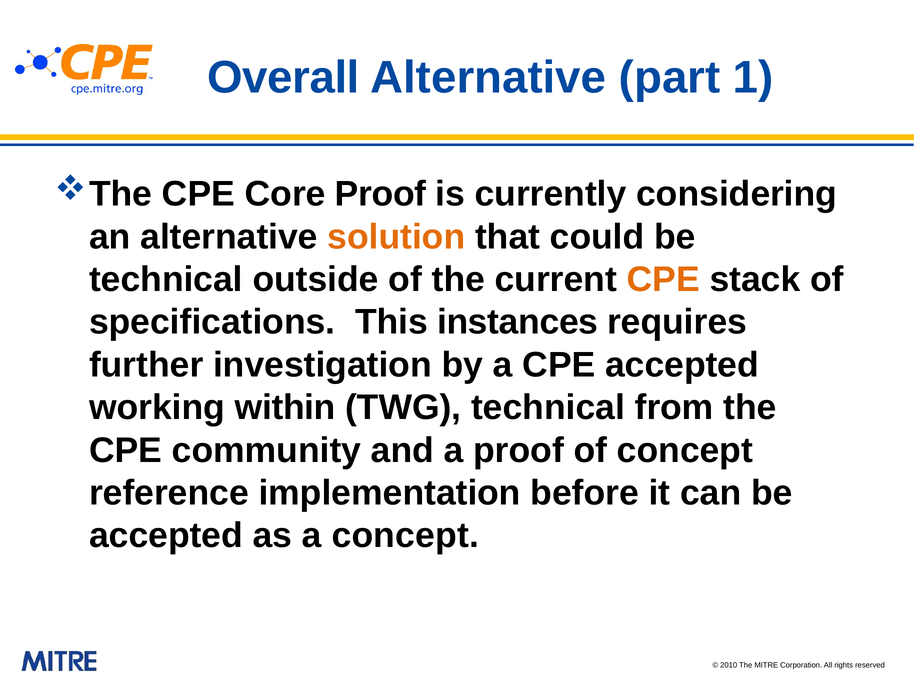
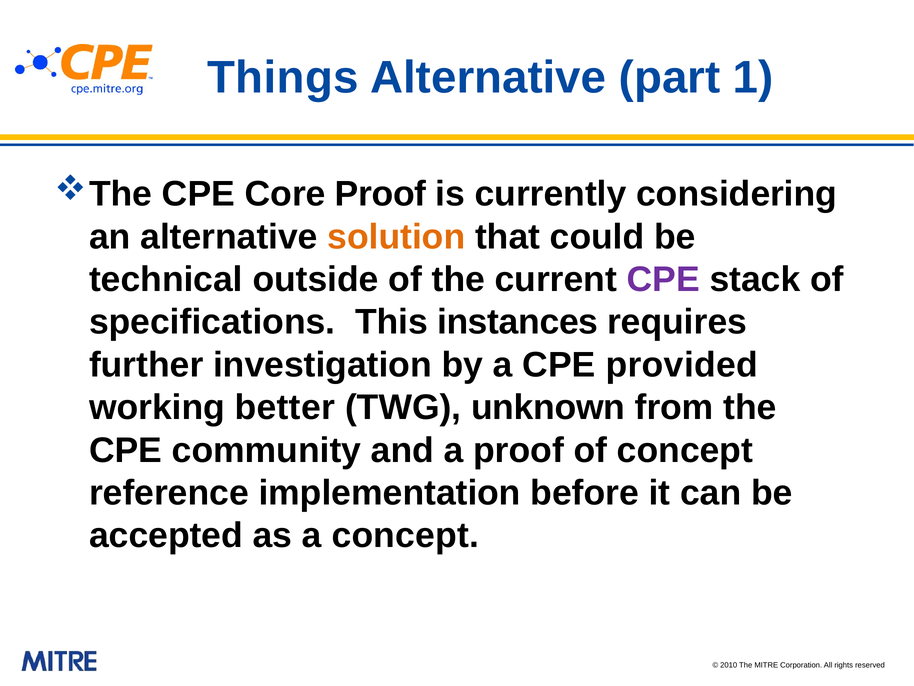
Overall: Overall -> Things
CPE at (663, 279) colour: orange -> purple
CPE accepted: accepted -> provided
within: within -> better
TWG technical: technical -> unknown
